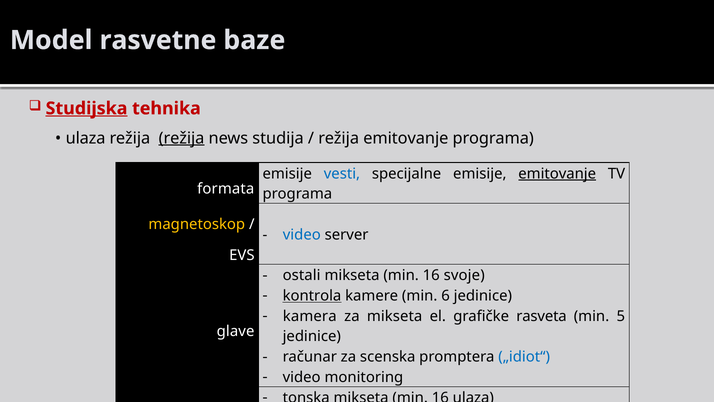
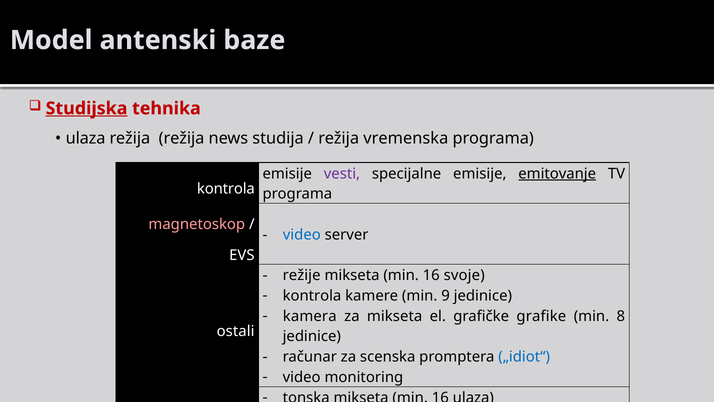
rasvetne: rasvetne -> antenski
režija at (182, 138) underline: present -> none
režija emitovanje: emitovanje -> vremenska
vesti colour: blue -> purple
formata at (226, 189): formata -> kontrola
magnetoskop colour: yellow -> pink
ostali: ostali -> režije
kontrola at (312, 296) underline: present -> none
6: 6 -> 9
rasveta: rasveta -> grafike
5: 5 -> 8
glave: glave -> ostali
